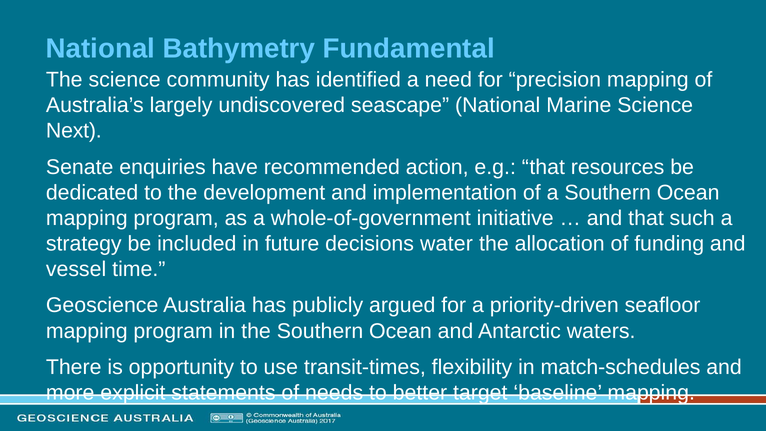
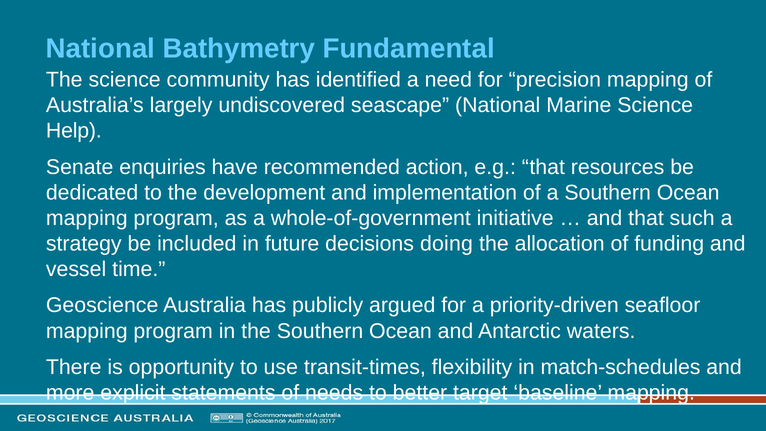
Next: Next -> Help
water: water -> doing
